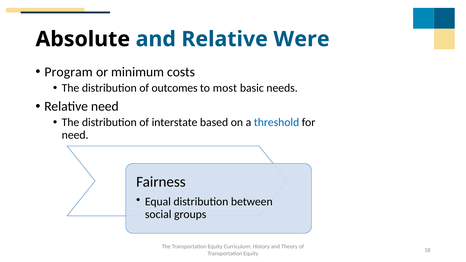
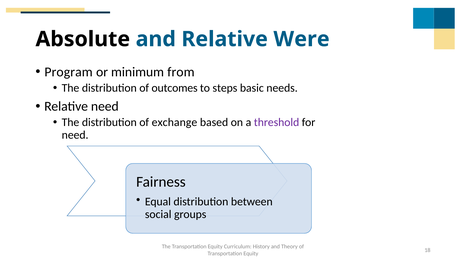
costs: costs -> from
most: most -> steps
interstate: interstate -> exchange
threshold colour: blue -> purple
